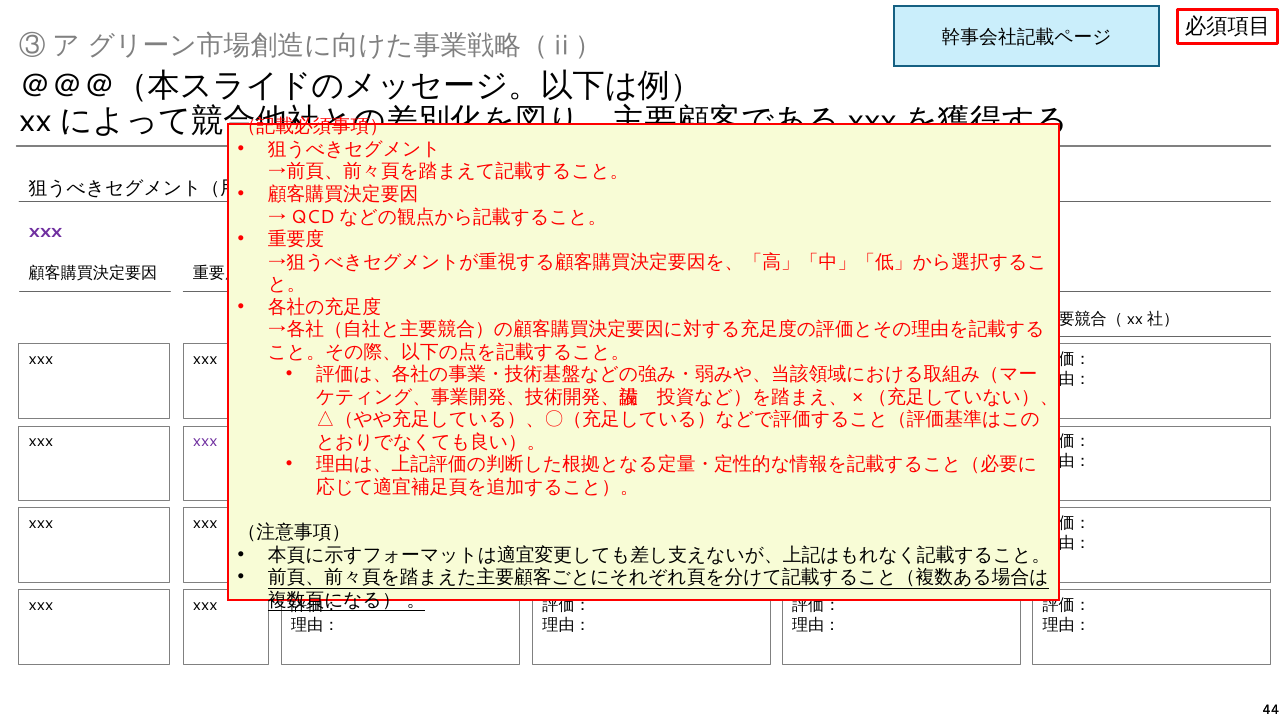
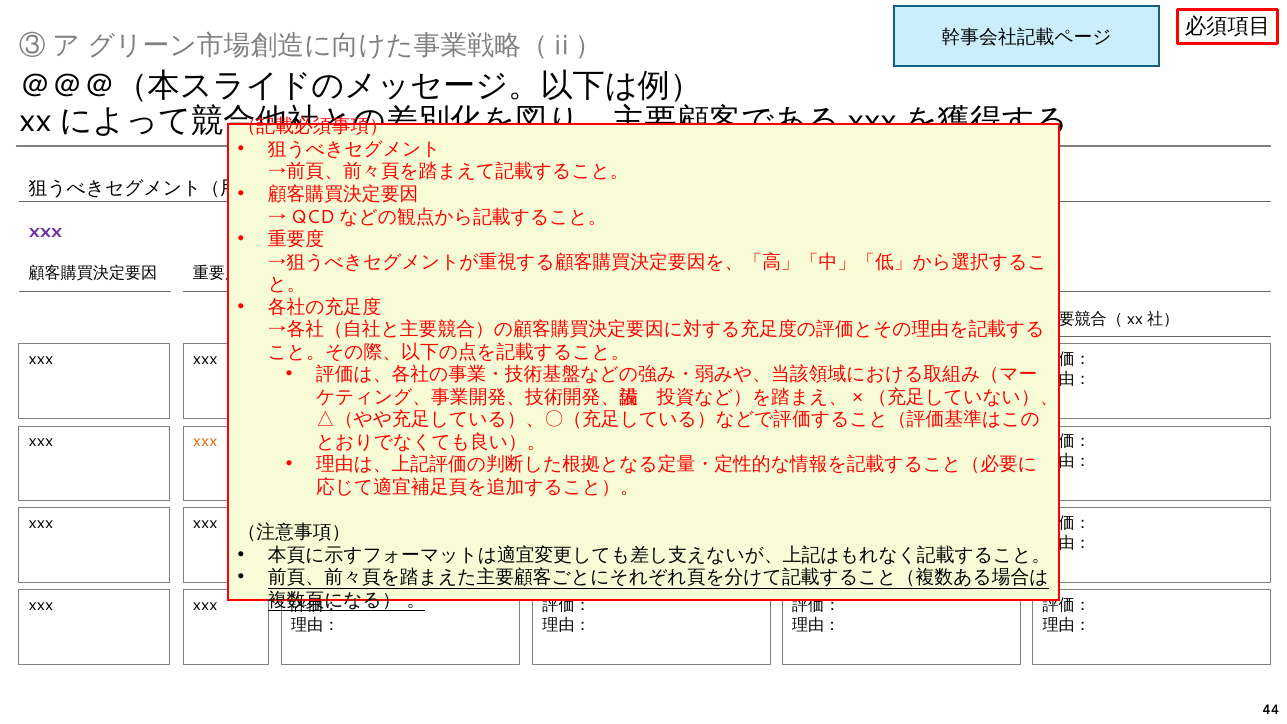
xxx at (205, 442) colour: purple -> orange
